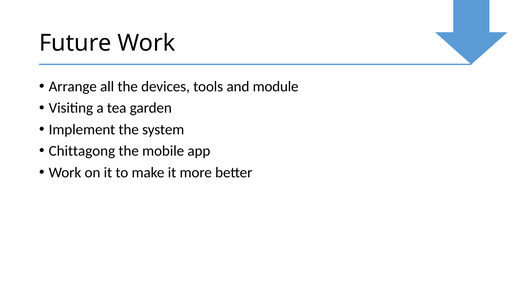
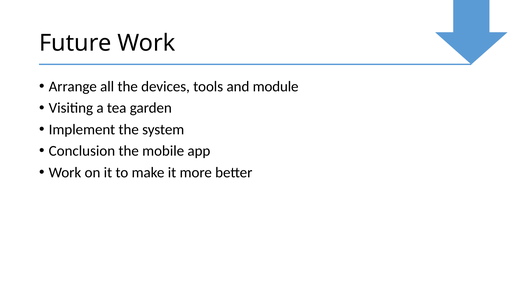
Chittagong: Chittagong -> Conclusion
